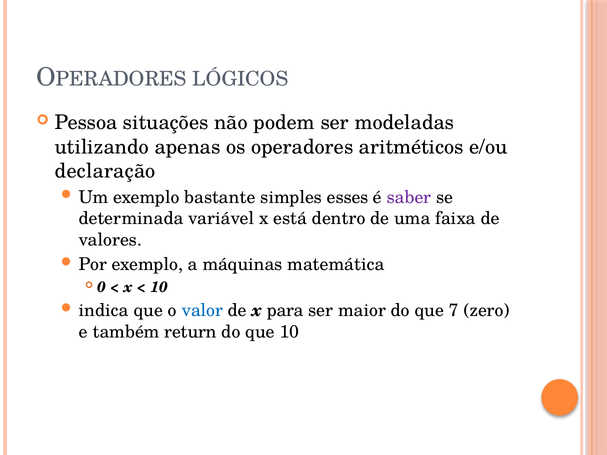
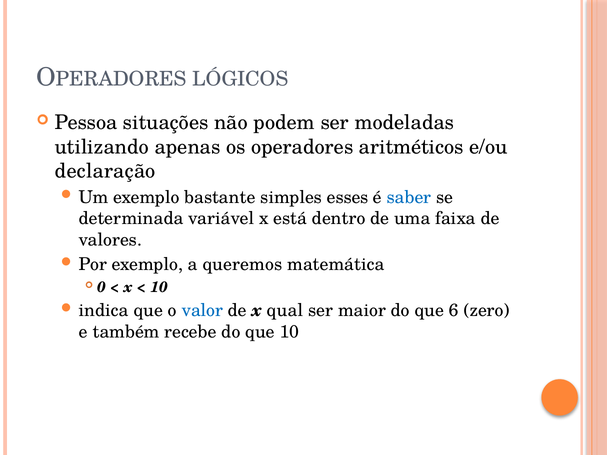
saber colour: purple -> blue
máquinas: máquinas -> queremos
para: para -> qual
7: 7 -> 6
return: return -> recebe
